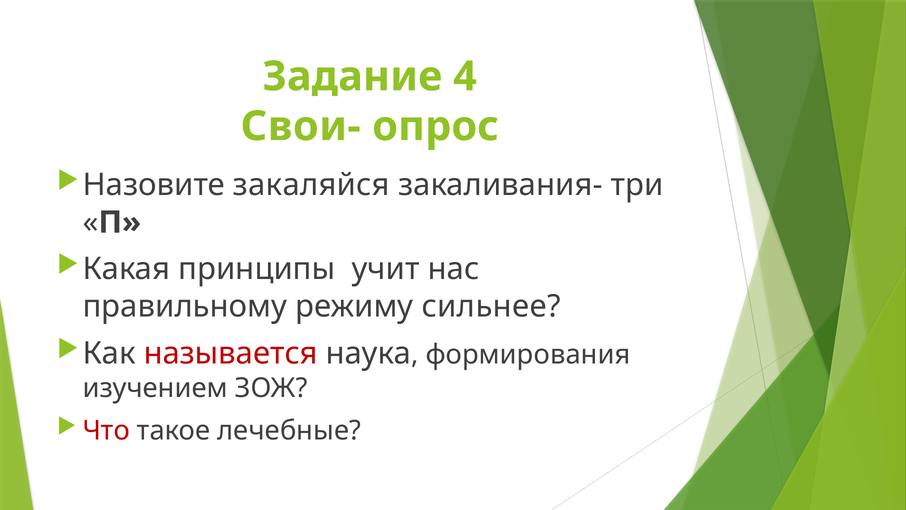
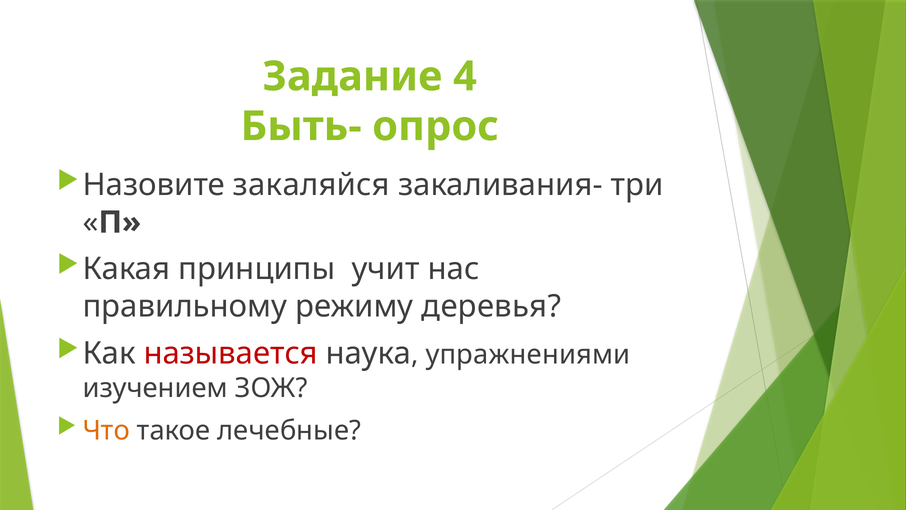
Свои-: Свои- -> Быть-
сильнее: сильнее -> деревья
формирования: формирования -> упражнениями
Что colour: red -> orange
